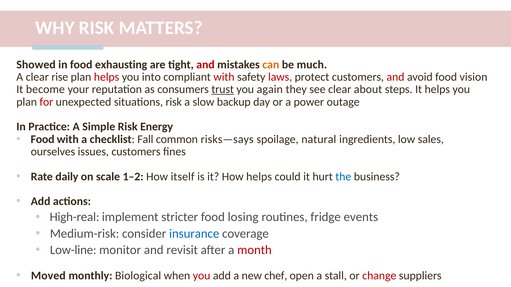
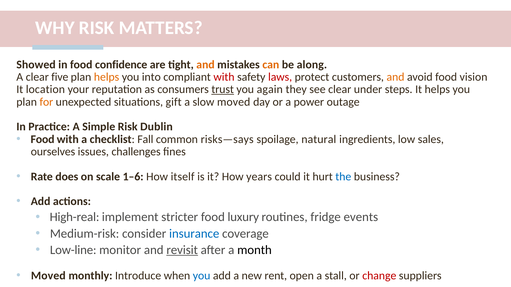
exhausting: exhausting -> confidence
and at (205, 65) colour: red -> orange
much: much -> along
rise: rise -> five
helps at (107, 77) colour: red -> orange
and at (395, 77) colour: red -> orange
become: become -> location
about: about -> under
for colour: red -> orange
situations risk: risk -> gift
slow backup: backup -> moved
Energy: Energy -> Dublin
issues customers: customers -> challenges
daily: daily -> does
1–2: 1–2 -> 1–6
How helps: helps -> years
losing: losing -> luxury
revisit underline: none -> present
month colour: red -> black
Biological: Biological -> Introduce
you at (202, 276) colour: red -> blue
chef: chef -> rent
